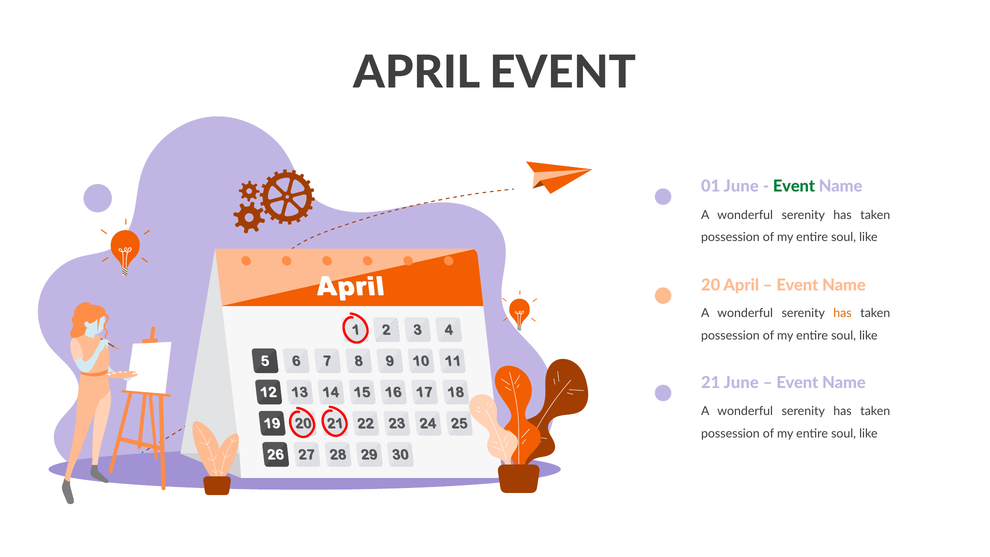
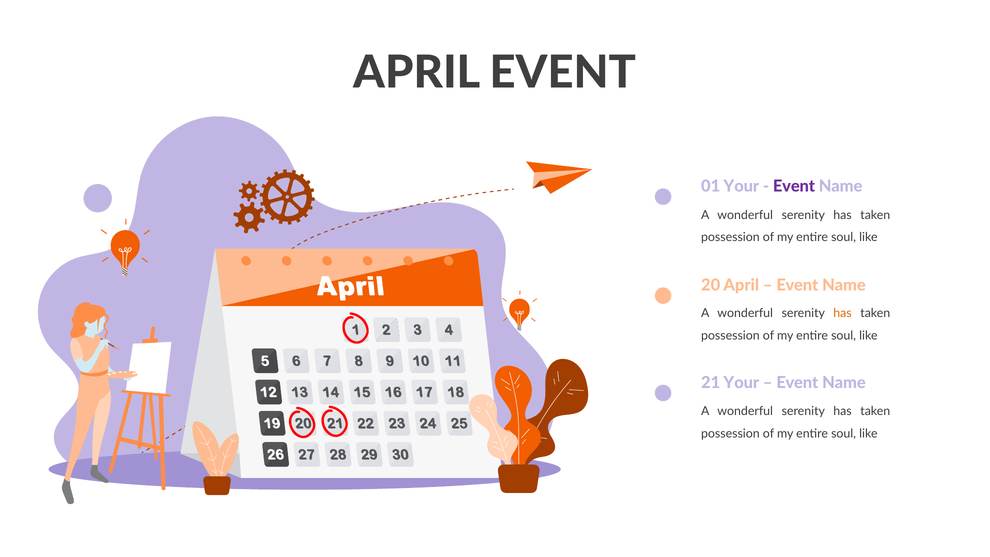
01 June: June -> Your
Event at (794, 186) colour: green -> purple
21 June: June -> Your
